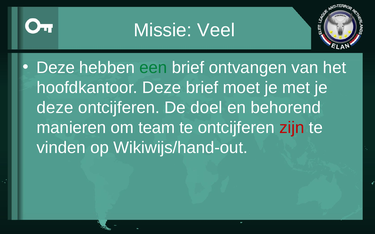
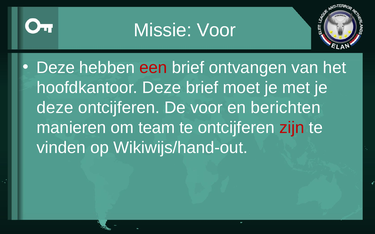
Missie Veel: Veel -> Voor
een colour: green -> red
De doel: doel -> voor
behorend: behorend -> berichten
